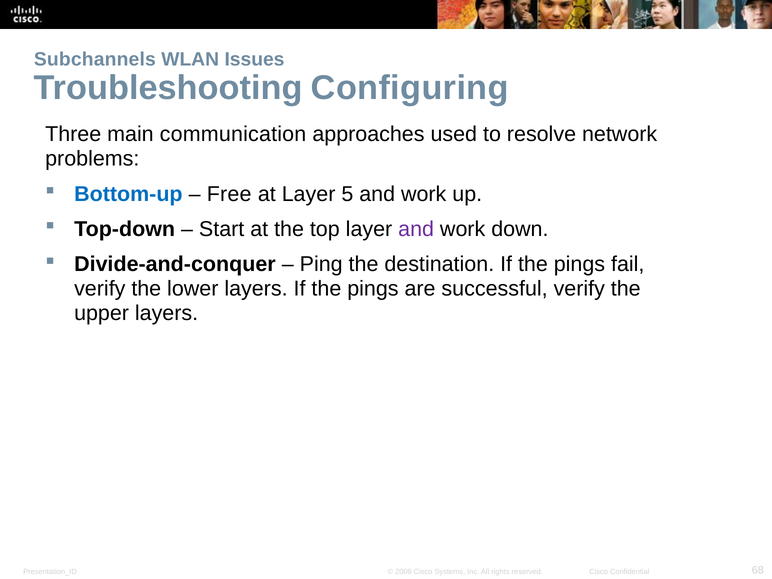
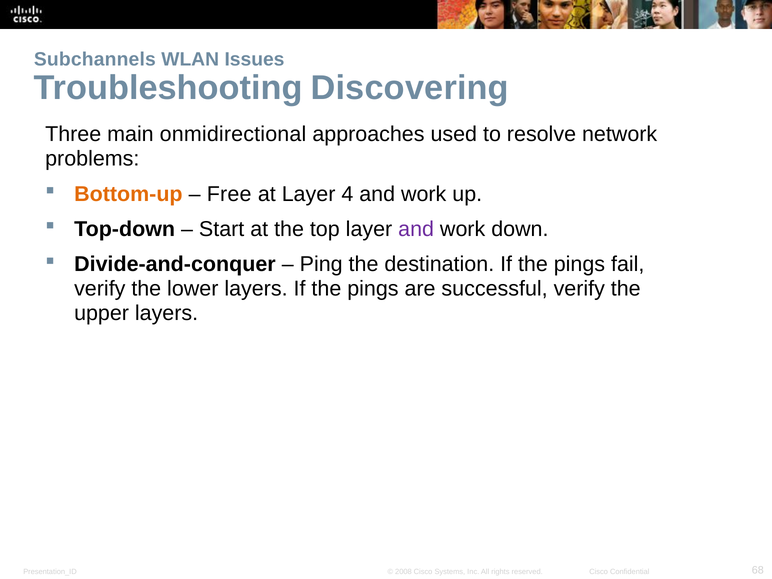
Configuring: Configuring -> Discovering
communication: communication -> onmidirectional
Bottom-up colour: blue -> orange
5: 5 -> 4
